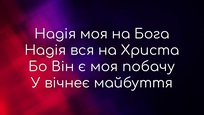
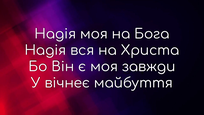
побачу: побачу -> завжди
